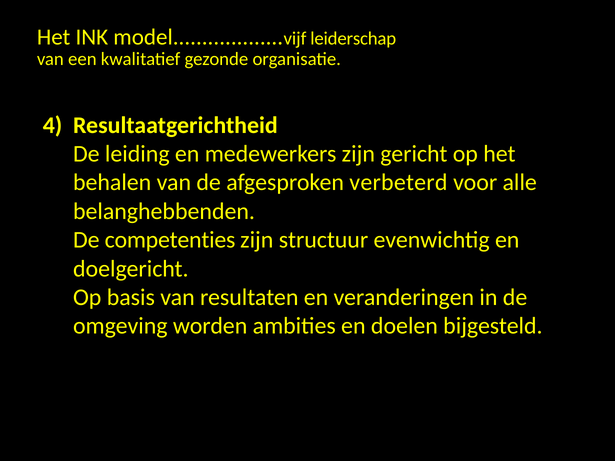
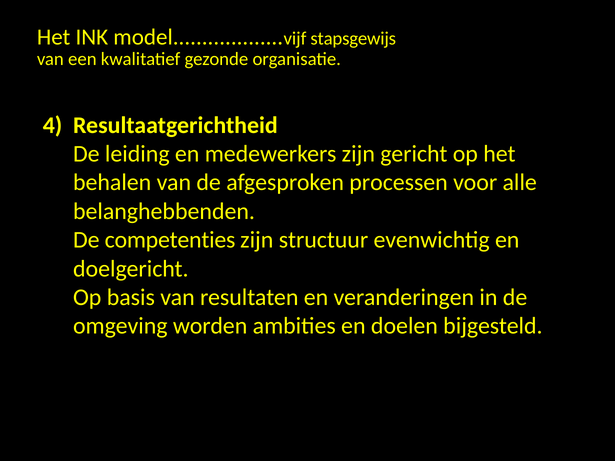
leiderschap: leiderschap -> stapsgewijs
verbeterd: verbeterd -> processen
